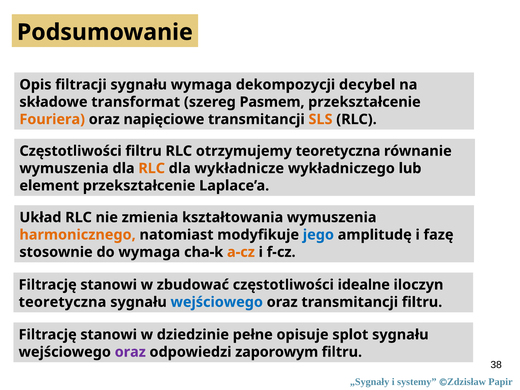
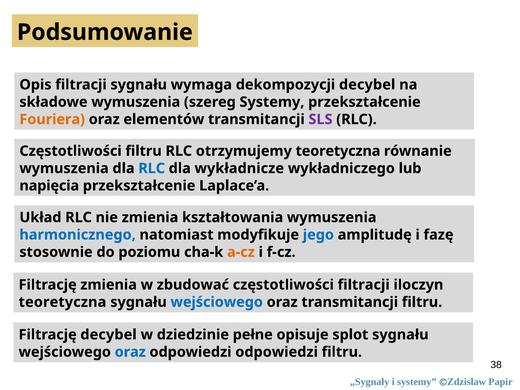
składowe transformat: transformat -> wymuszenia
szereg Pasmem: Pasmem -> Systemy
napięciowe: napięciowe -> elementów
SLS colour: orange -> purple
RLC at (152, 168) colour: orange -> blue
element: element -> napięcia
harmonicznego colour: orange -> blue
do wymaga: wymaga -> poziomu
stanowi at (109, 285): stanowi -> zmienia
częstotliwości idealne: idealne -> filtracji
stanowi at (109, 335): stanowi -> decybel
oraz at (130, 352) colour: purple -> blue
odpowiedzi zaporowym: zaporowym -> odpowiedzi
